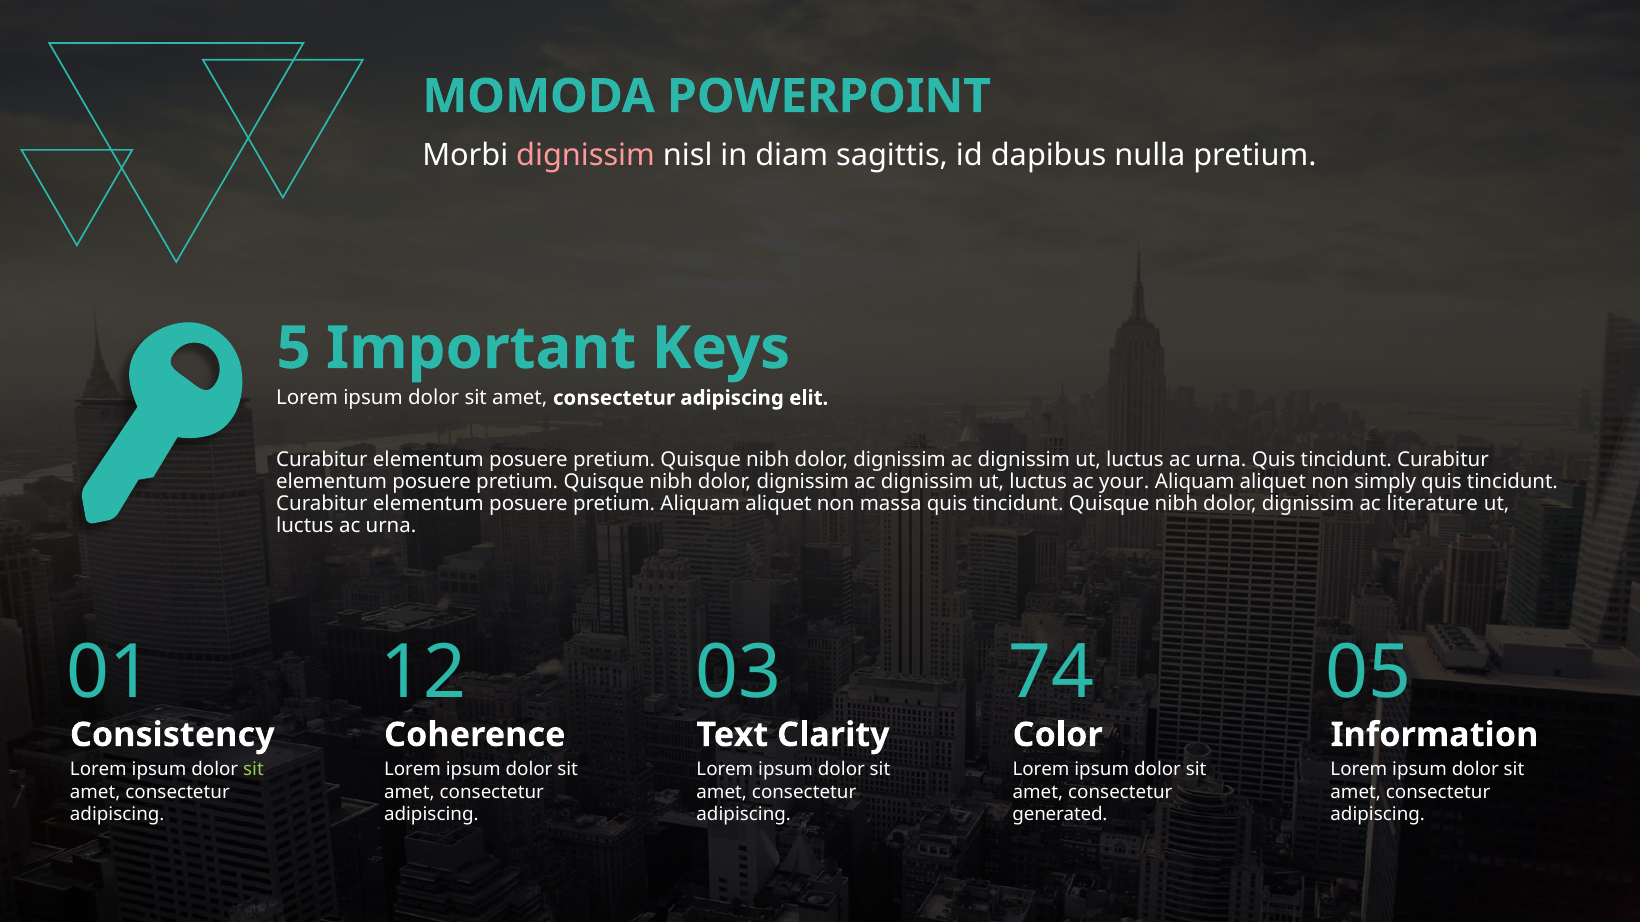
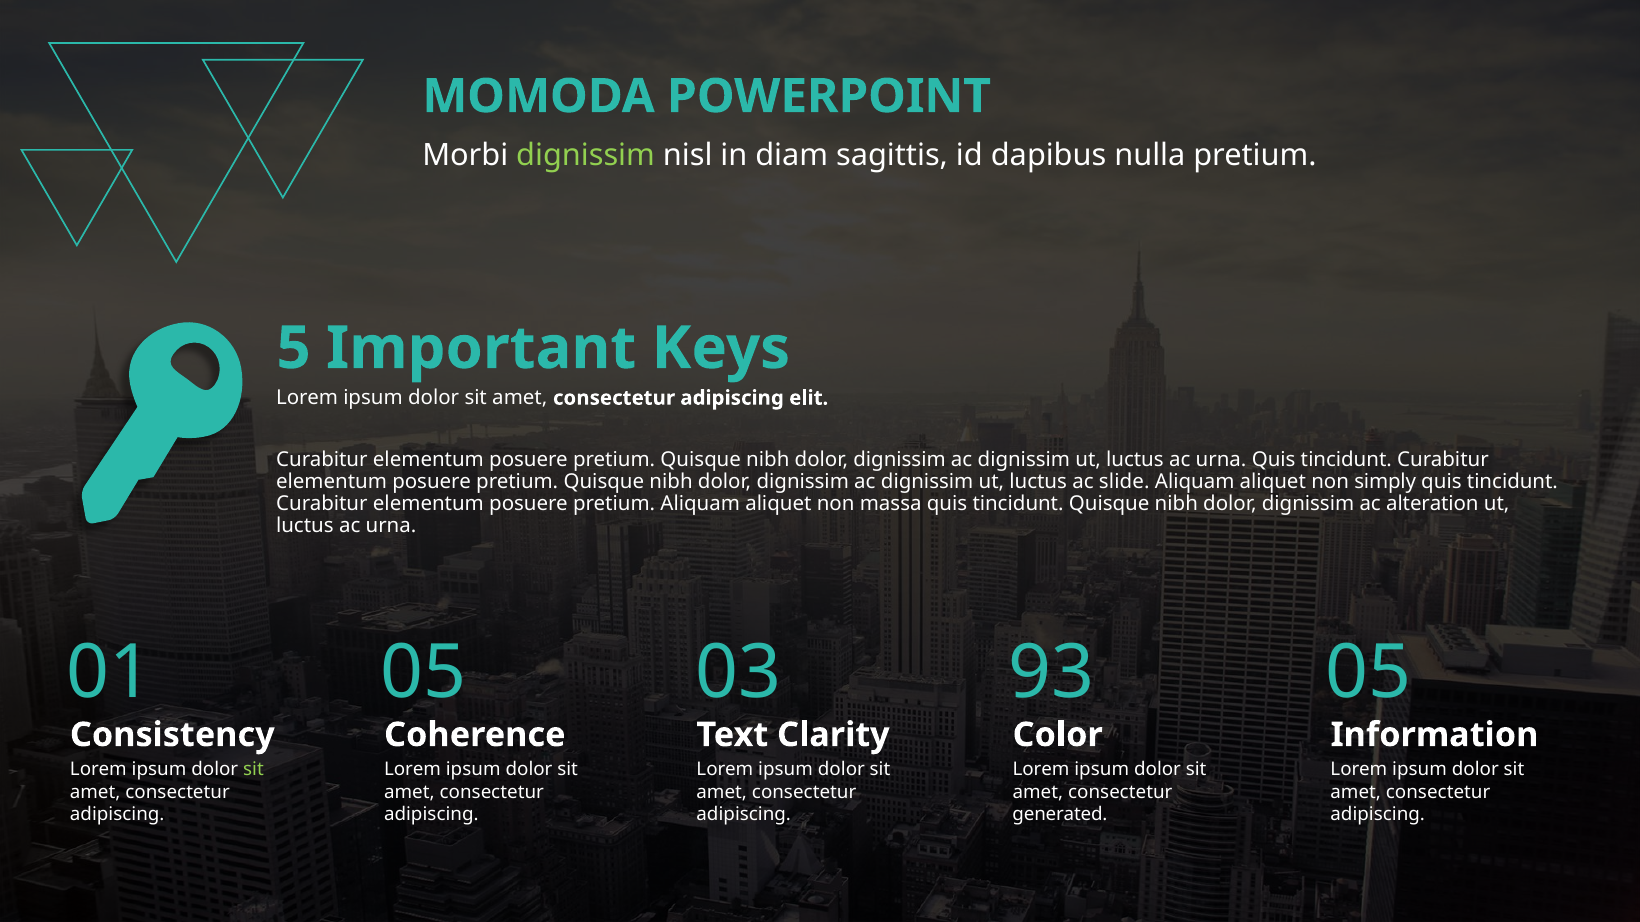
dignissim at (586, 156) colour: pink -> light green
your: your -> slide
literature: literature -> alteration
01 12: 12 -> 05
74: 74 -> 93
